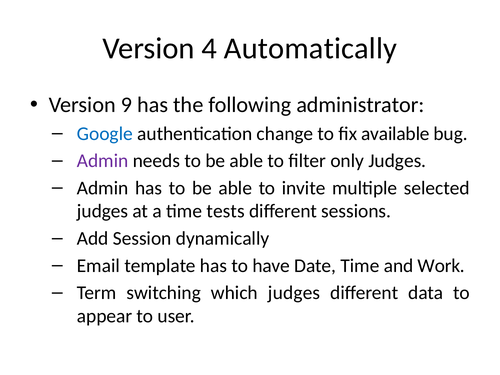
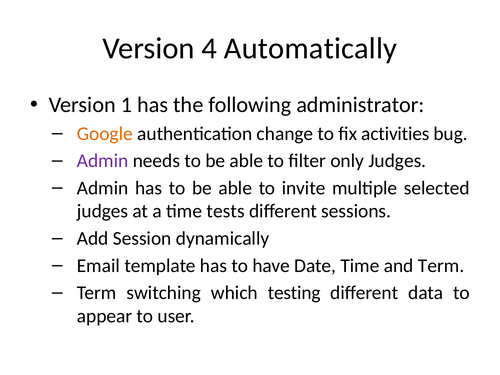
9: 9 -> 1
Google colour: blue -> orange
available: available -> activities
and Work: Work -> Term
which judges: judges -> testing
